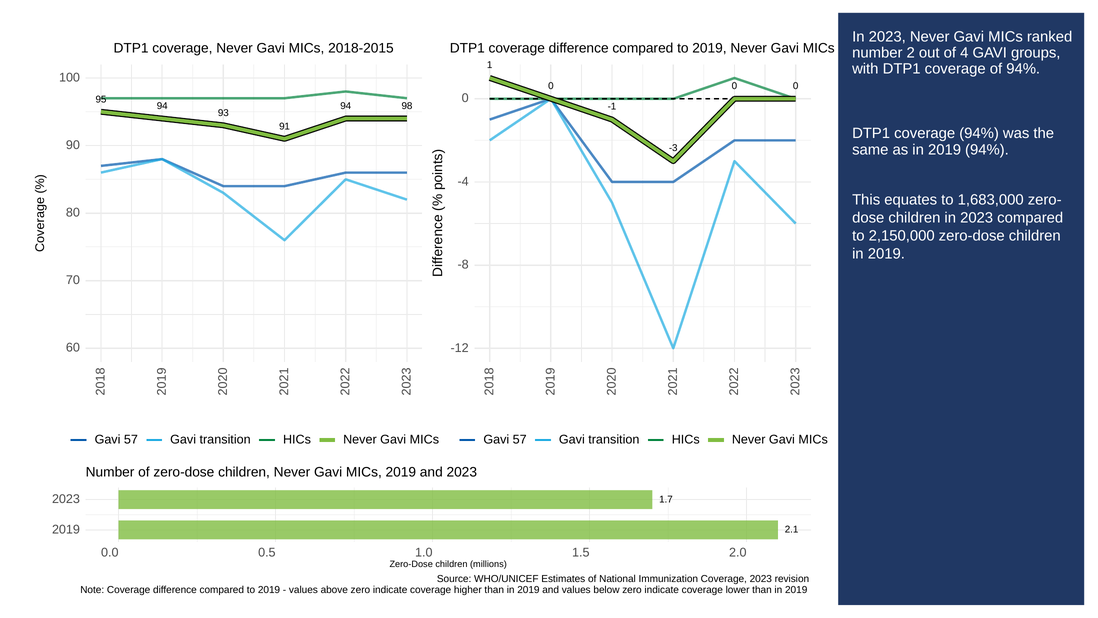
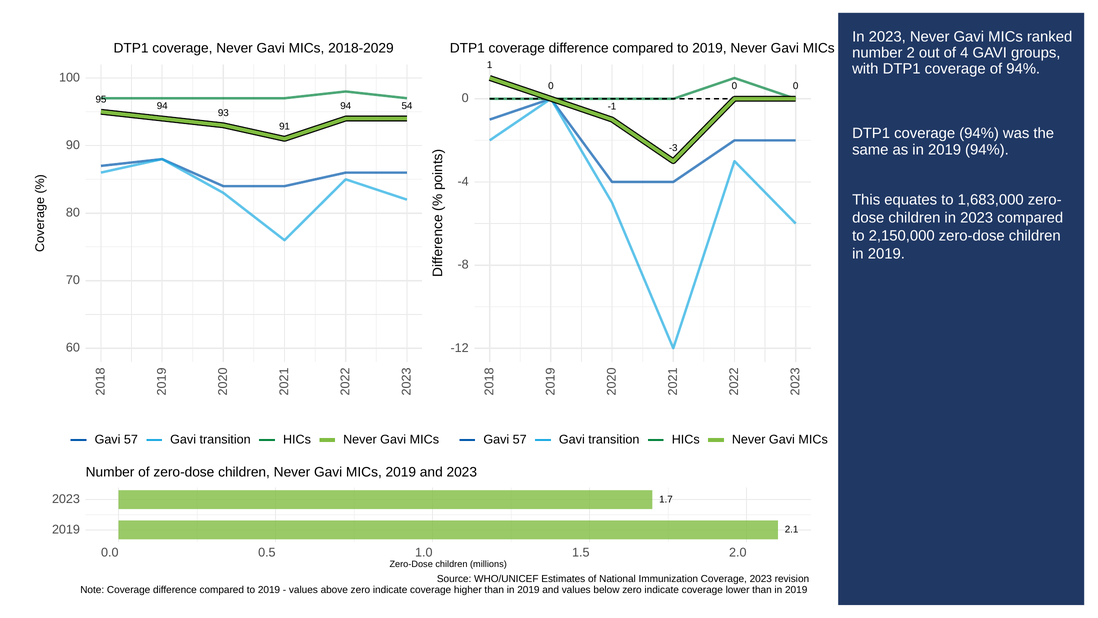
2018-2015: 2018-2015 -> 2018-2029
98: 98 -> 54
